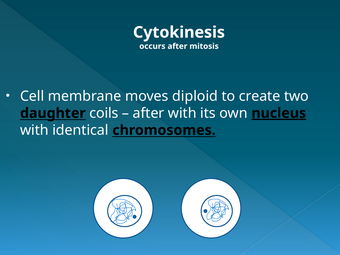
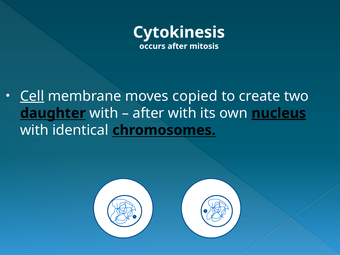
Cell underline: none -> present
diploid: diploid -> copied
daughter coils: coils -> with
